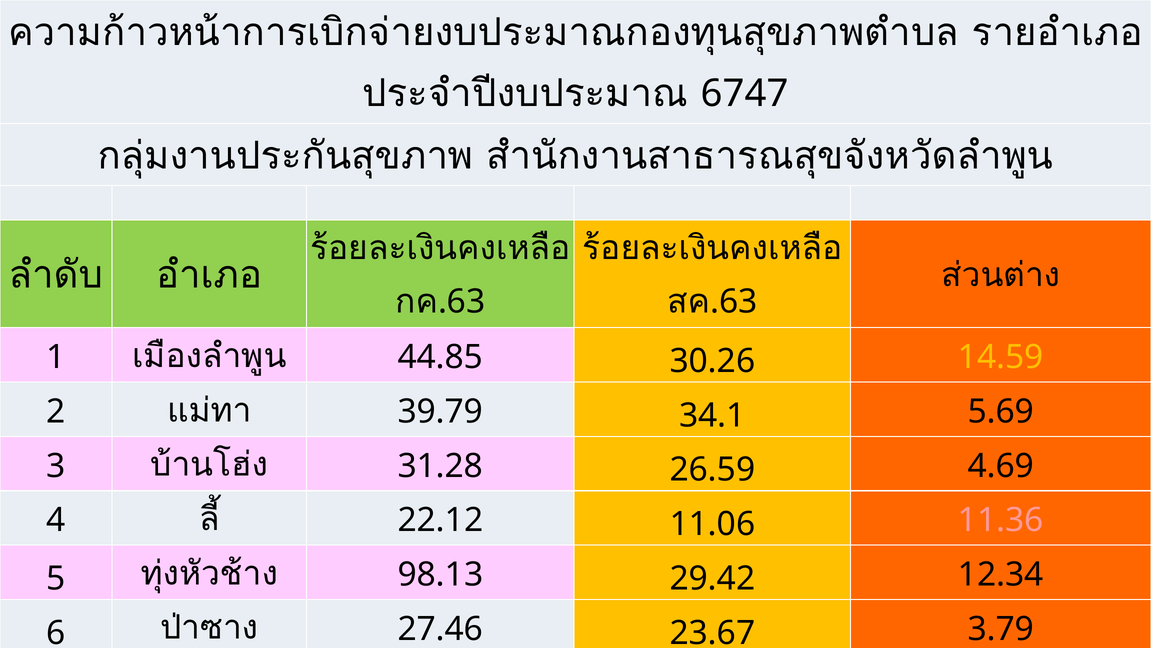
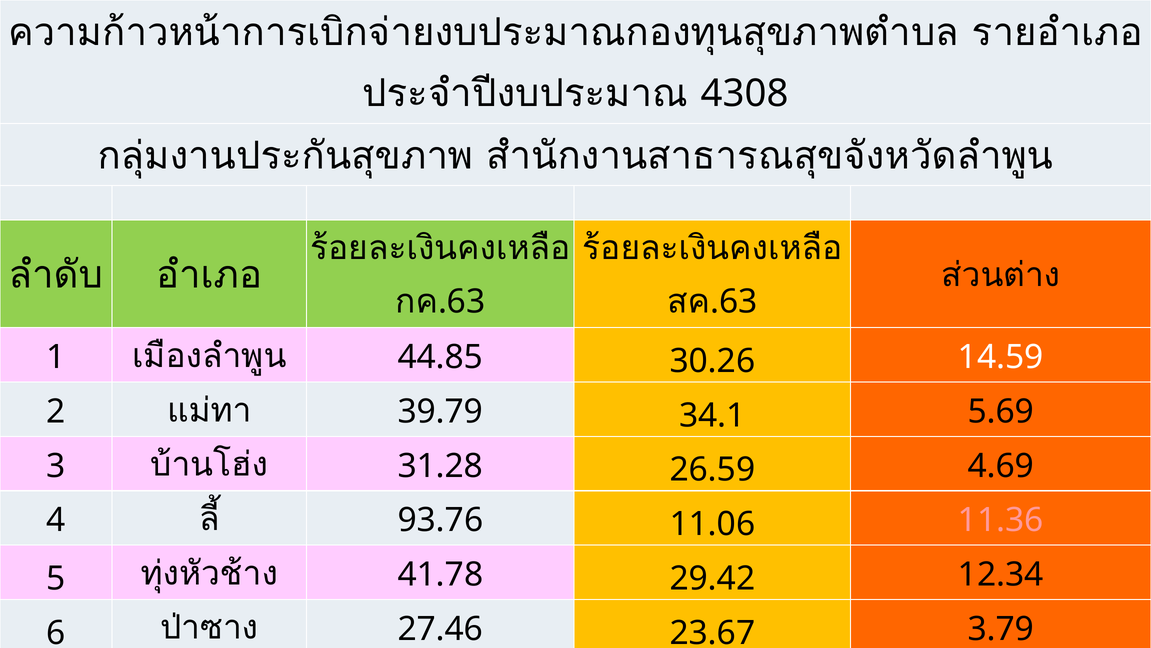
6747: 6747 -> 4308
14.59 colour: yellow -> white
22.12: 22.12 -> 93.76
98.13: 98.13 -> 41.78
